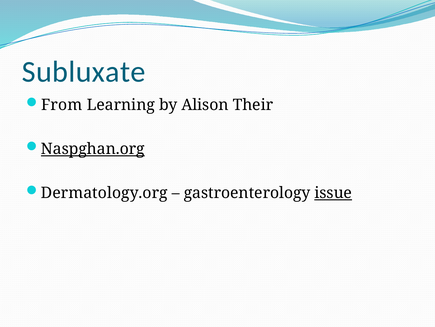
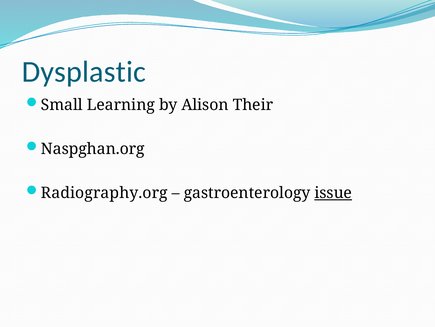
Subluxate: Subluxate -> Dysplastic
From: From -> Small
Naspghan.org underline: present -> none
Dermatology.org: Dermatology.org -> Radiography.org
